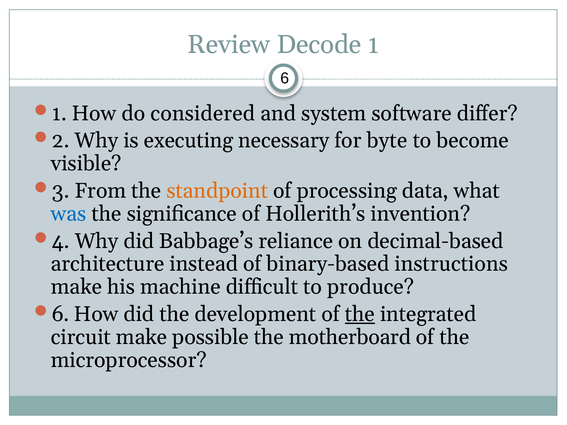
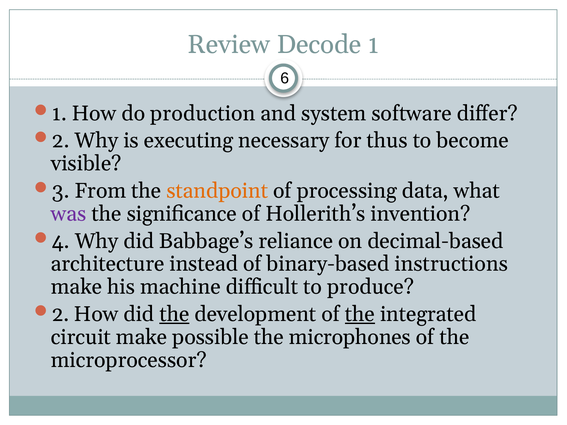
considered: considered -> production
byte: byte -> thus
was colour: blue -> purple
6 at (61, 314): 6 -> 2
the at (174, 314) underline: none -> present
motherboard: motherboard -> microphones
